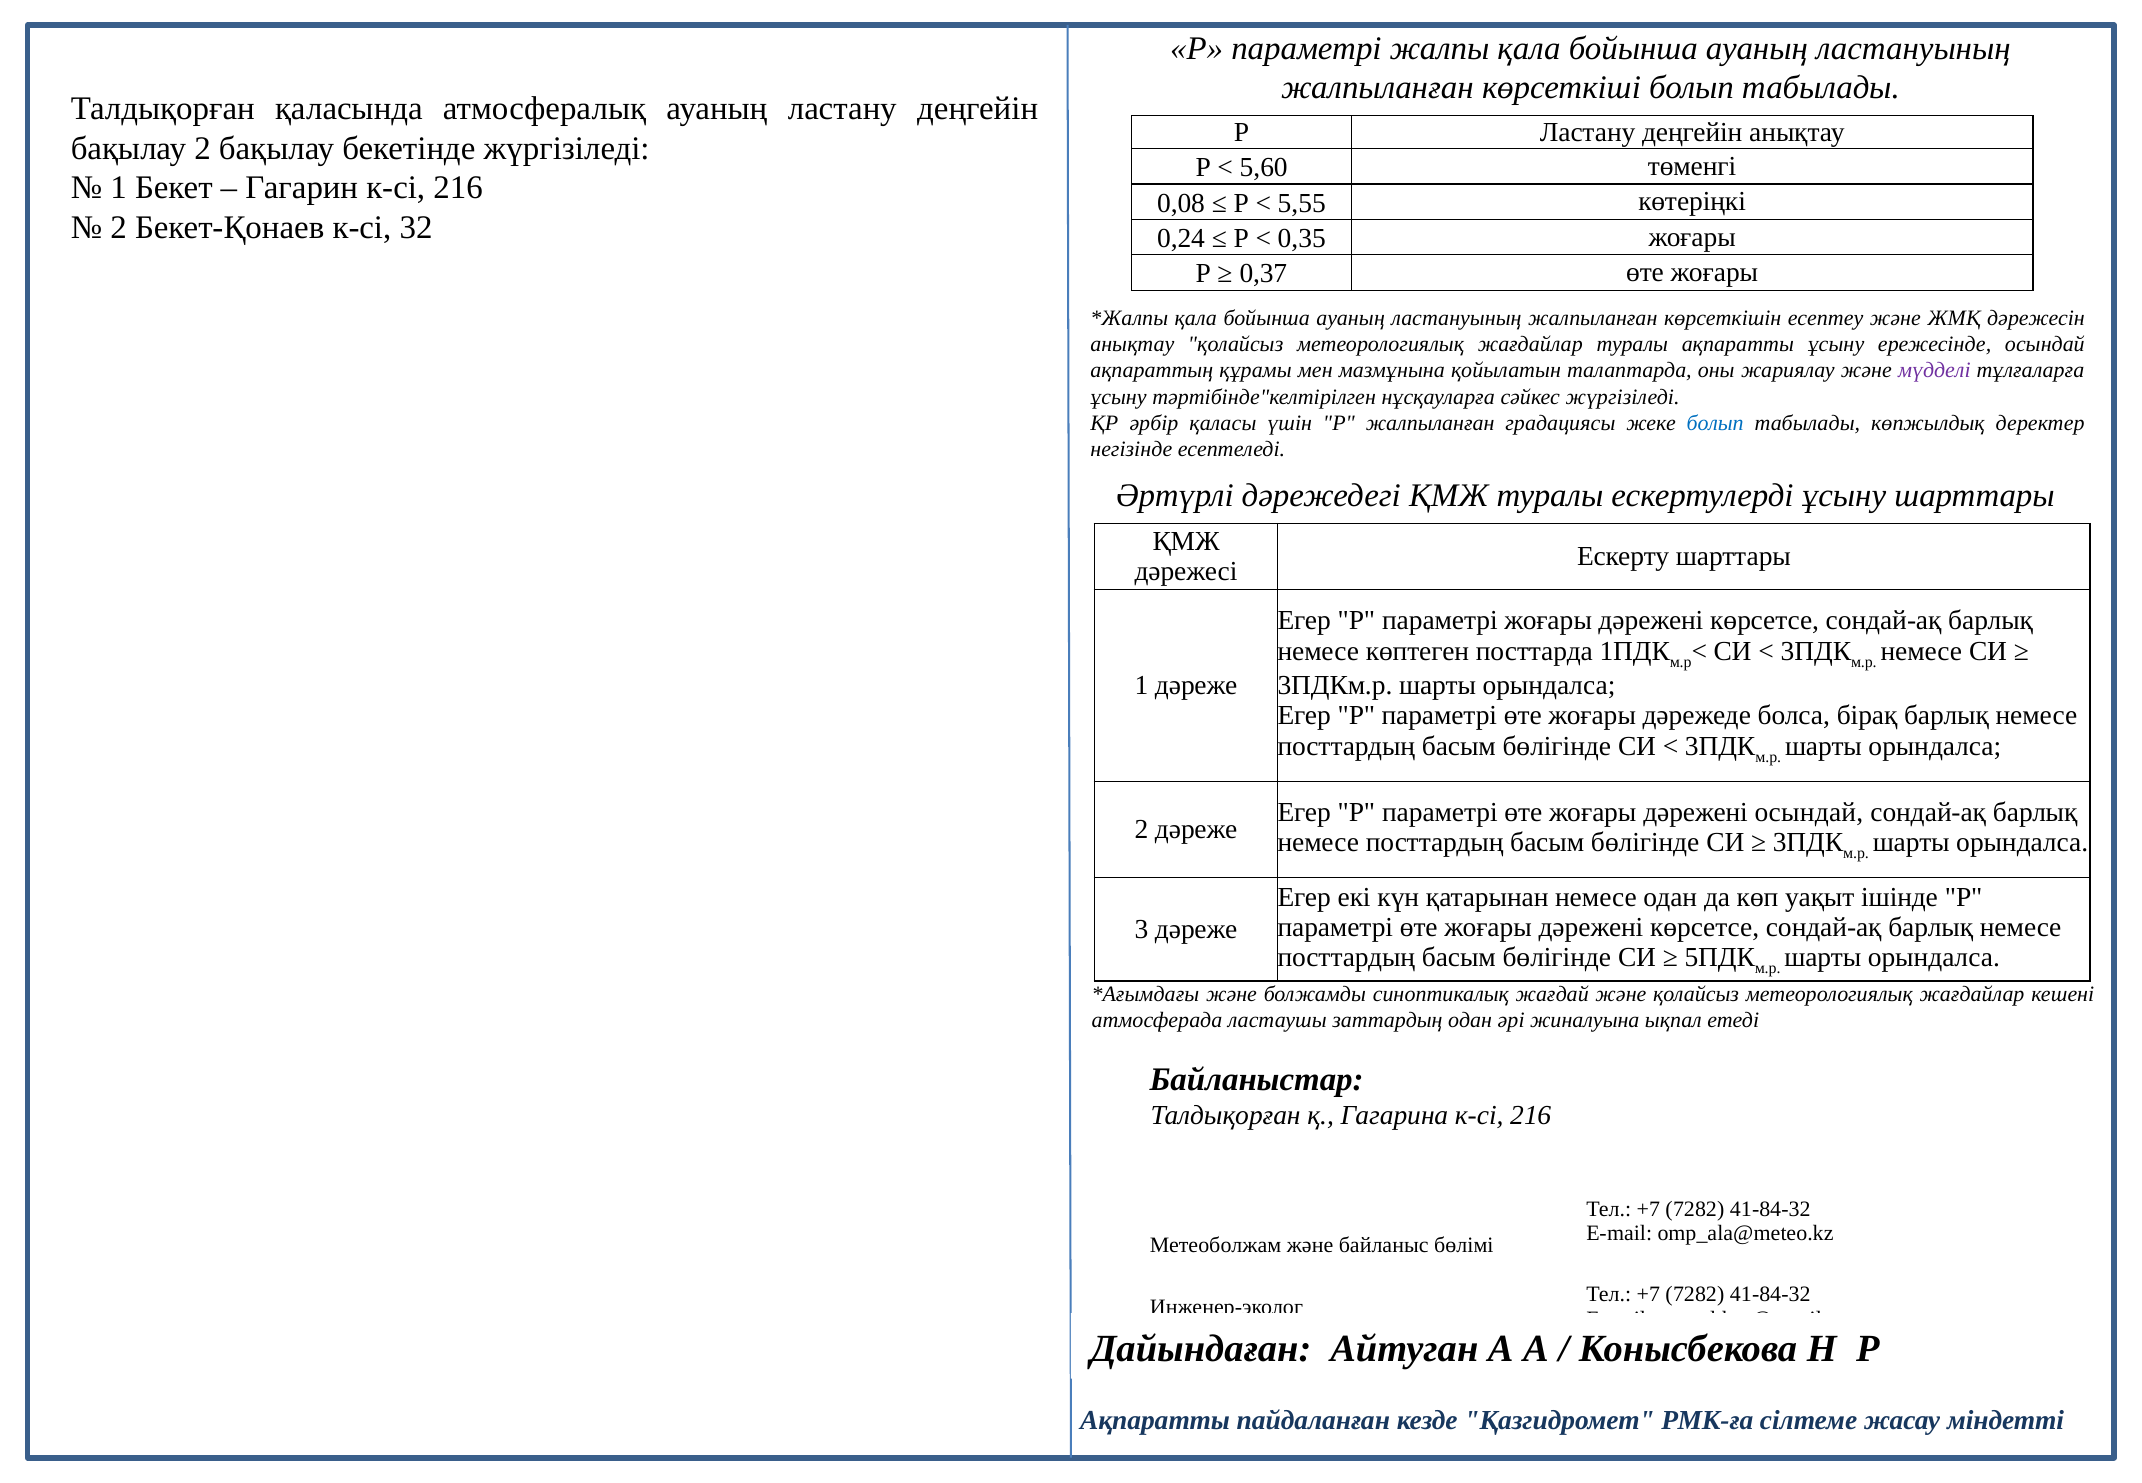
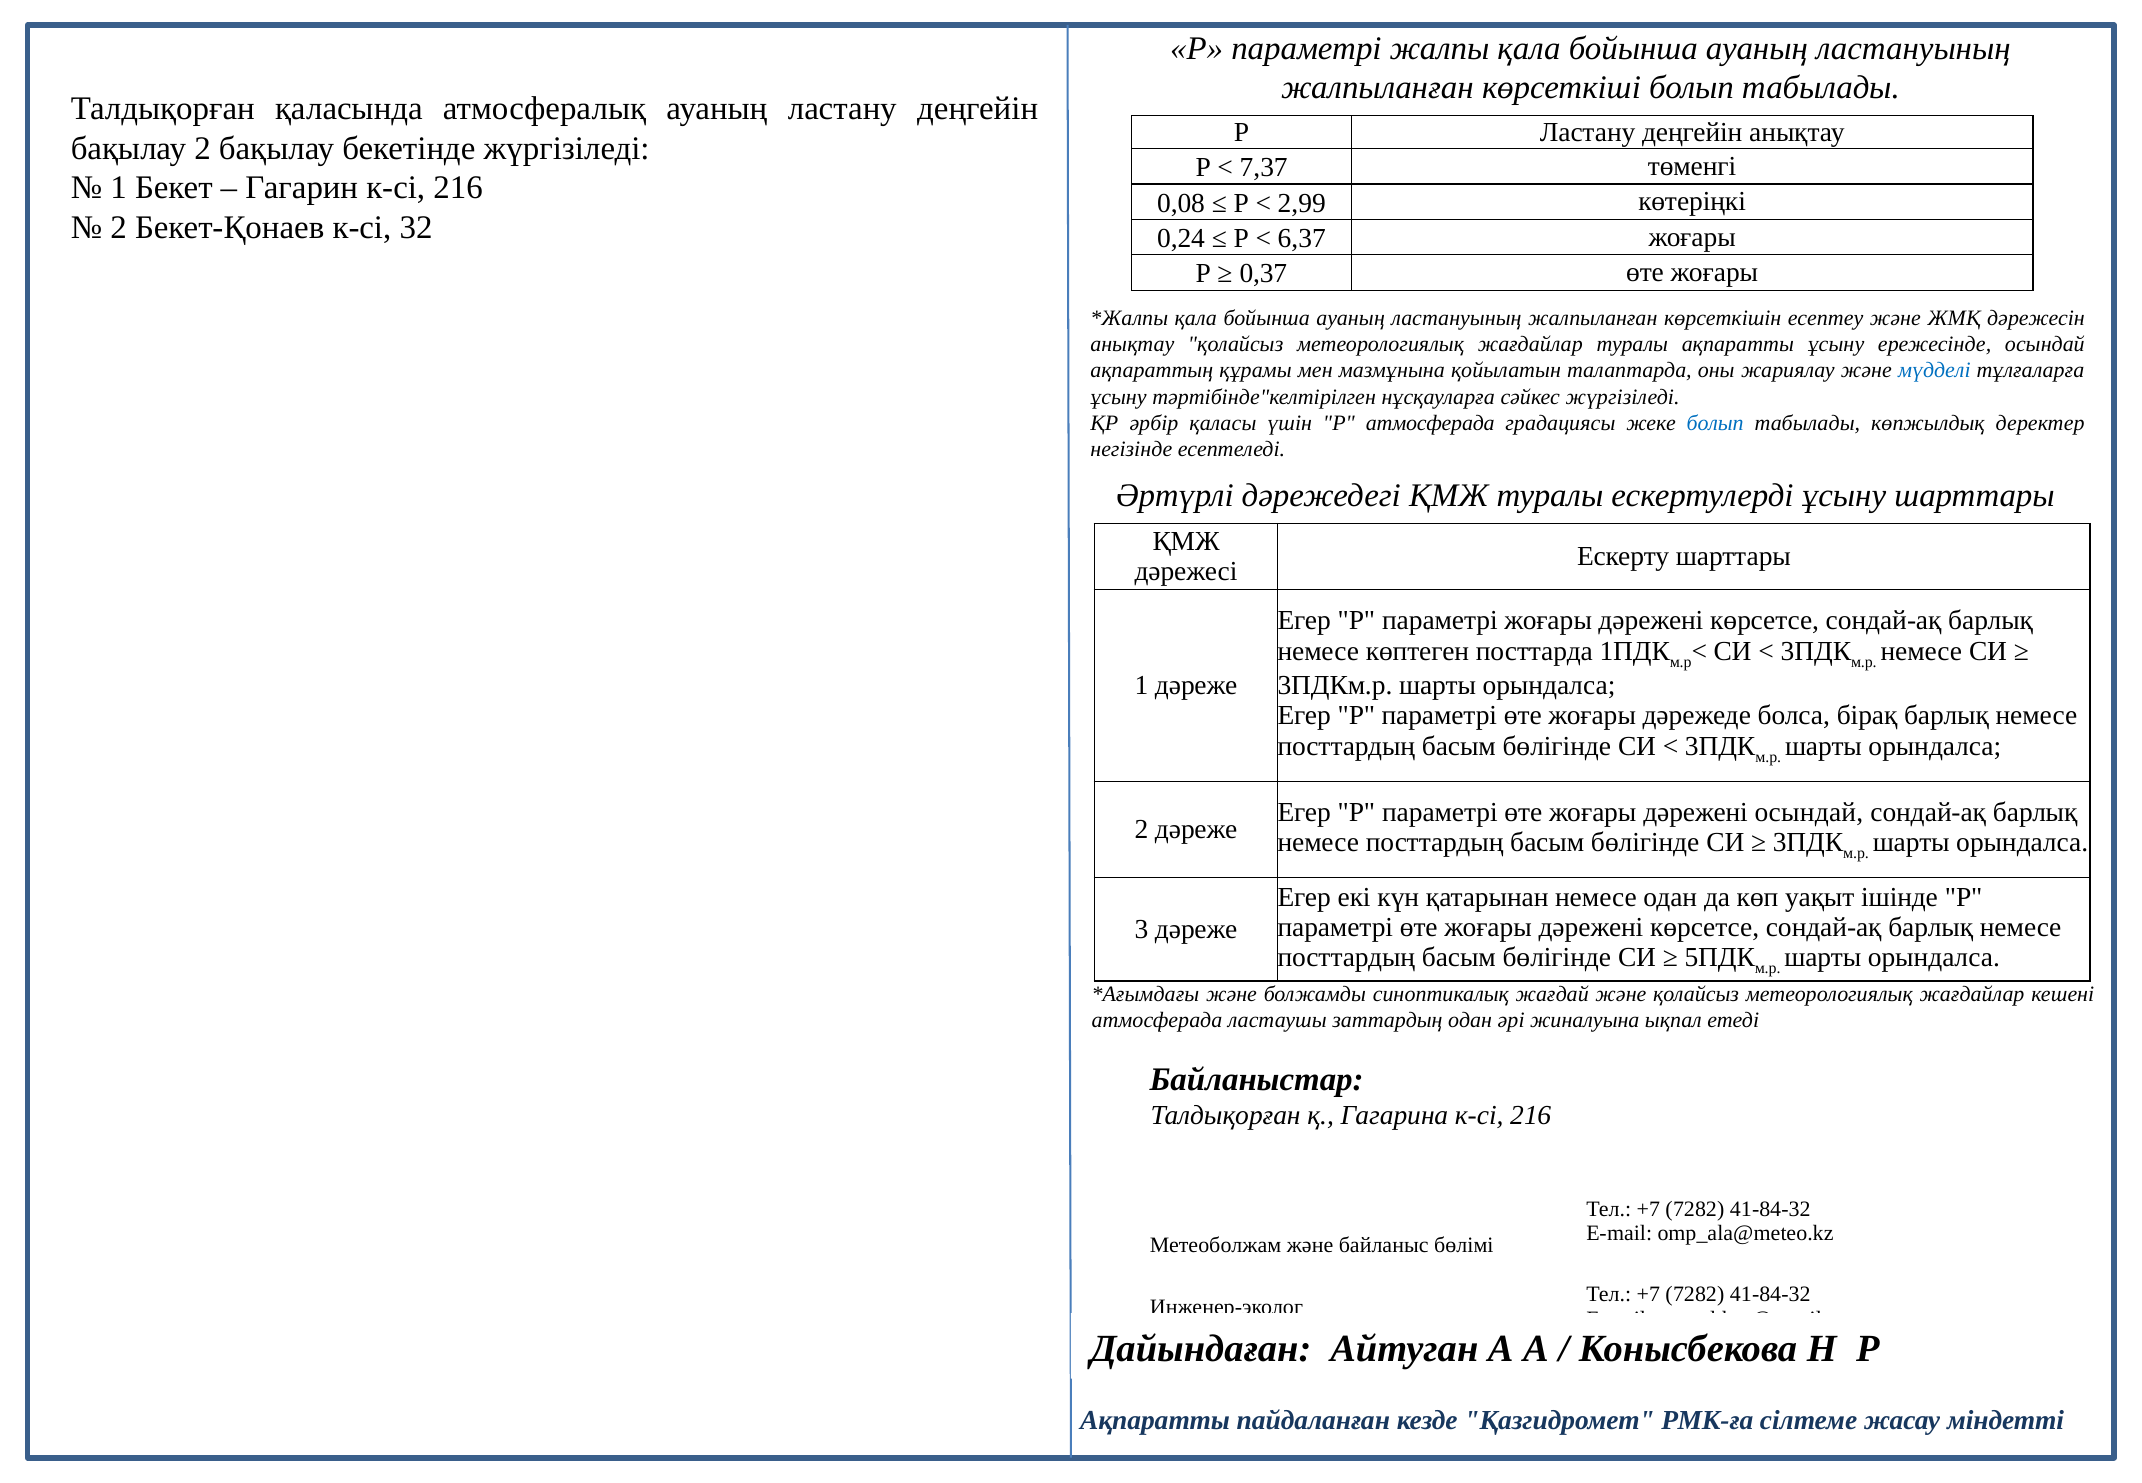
5,60: 5,60 -> 7,37
5,55: 5,55 -> 2,99
0,35: 0,35 -> 6,37
мүдделі colour: purple -> blue
Р жалпыланған: жалпыланған -> атмосферада
